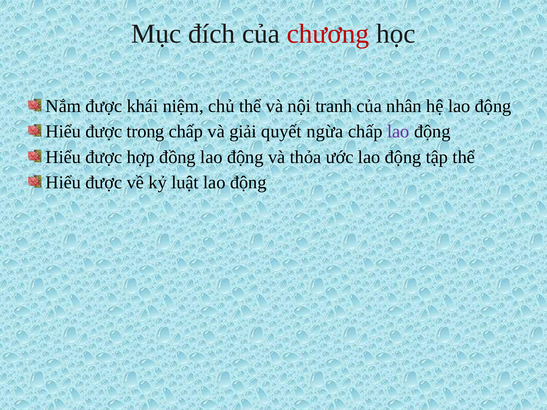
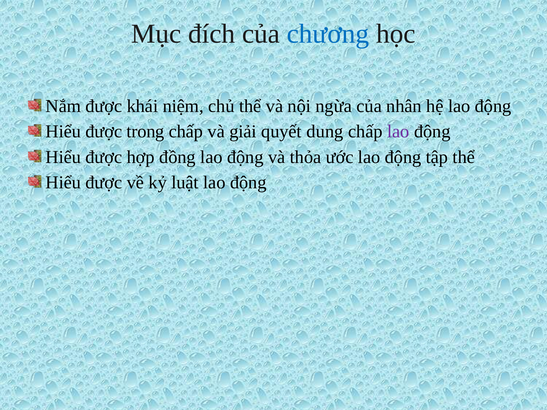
chương colour: red -> blue
tranh: tranh -> ngừa
ngừa: ngừa -> dung
